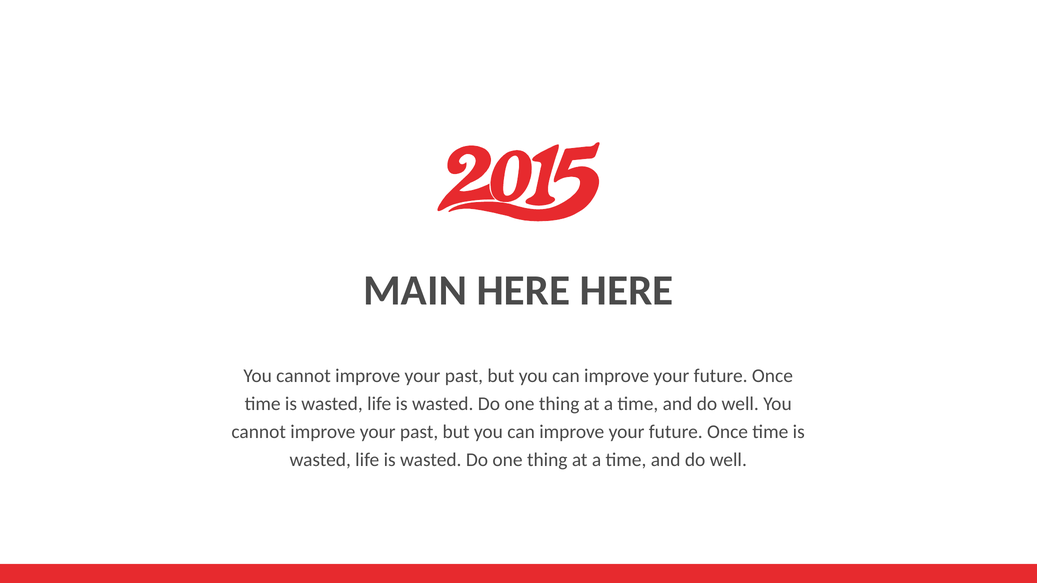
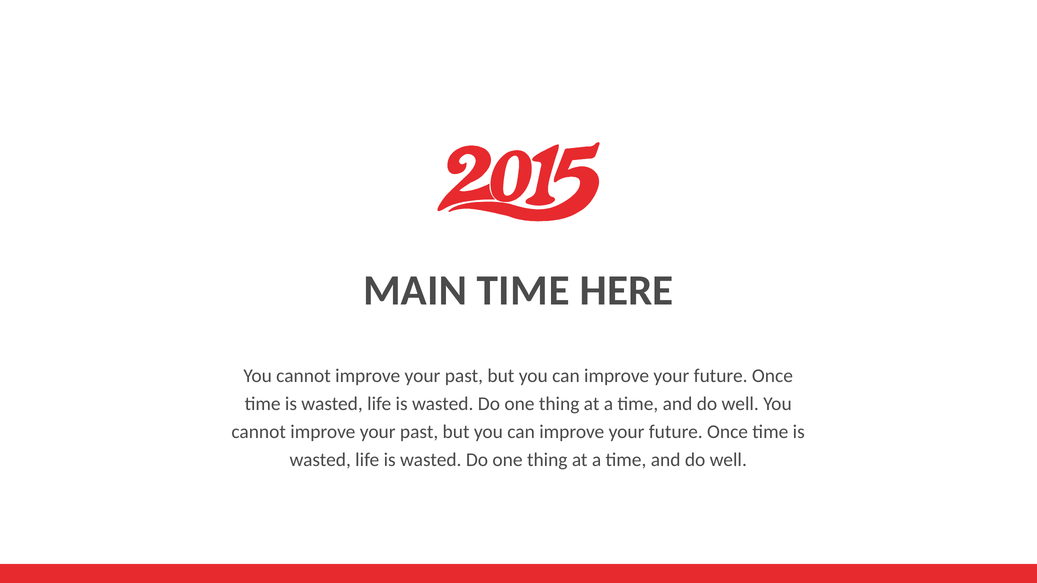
MAIN HERE: HERE -> TIME
